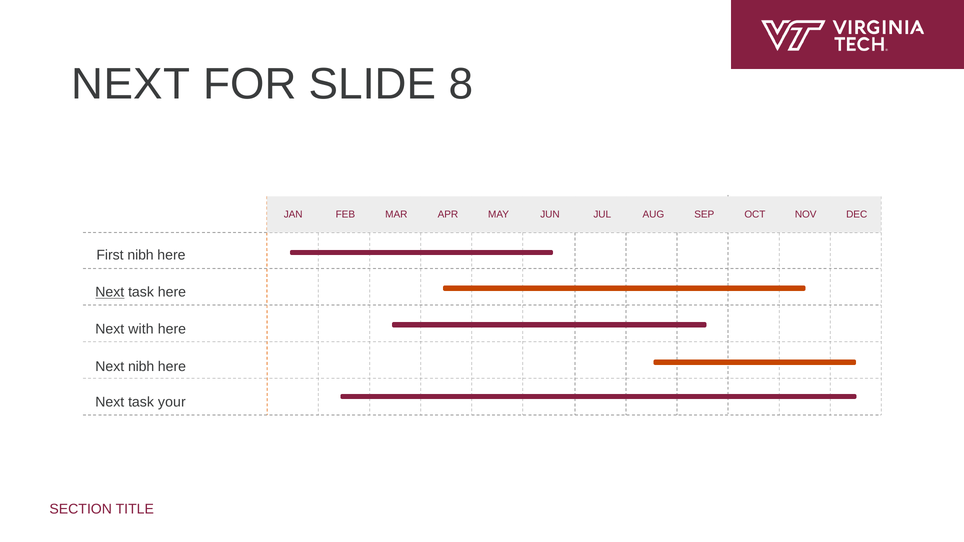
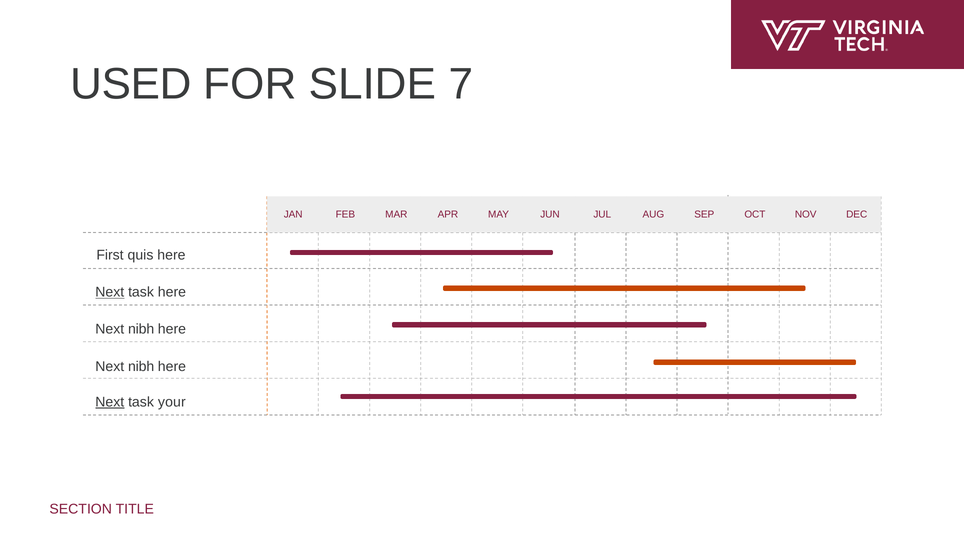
NEXT at (131, 84): NEXT -> USED
8: 8 -> 7
First nibh: nibh -> quis
with at (141, 329): with -> nibh
Next at (110, 402) underline: none -> present
